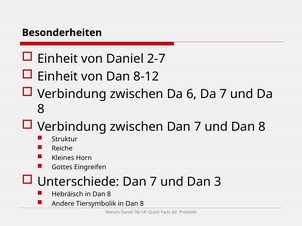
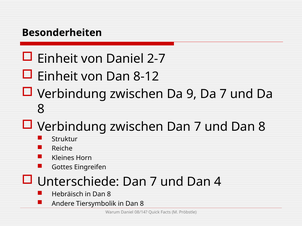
6: 6 -> 9
3: 3 -> 4
